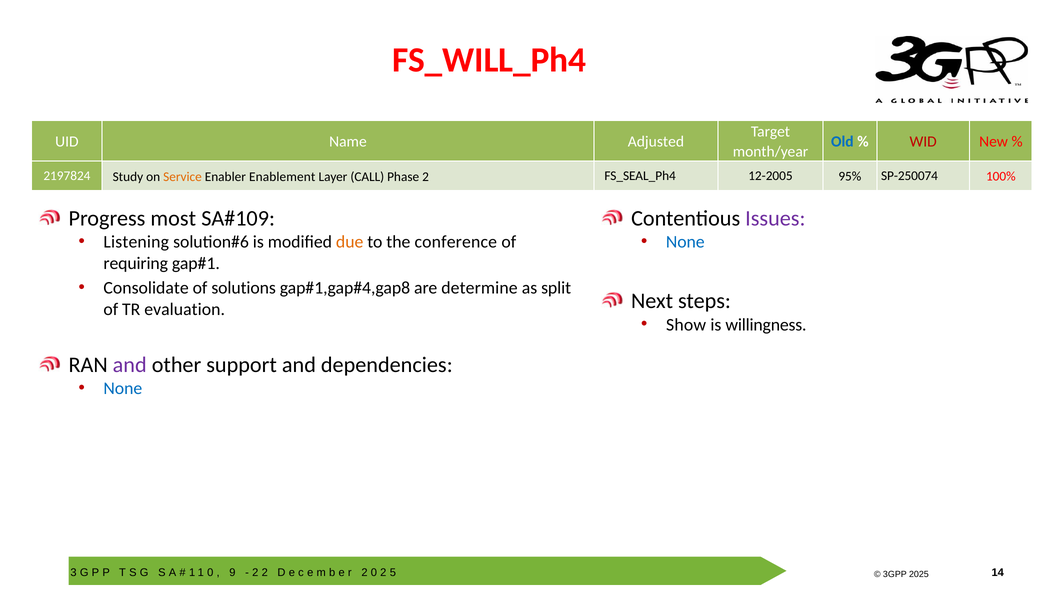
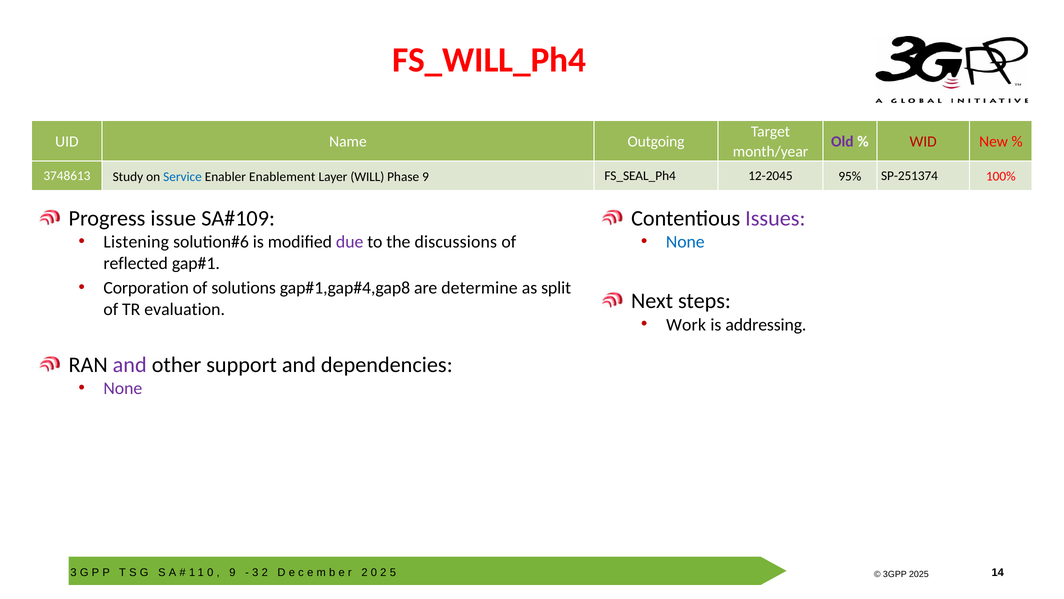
Adjusted: Adjusted -> Outgoing
Old colour: blue -> purple
2197824: 2197824 -> 3748613
Service colour: orange -> blue
CALL: CALL -> WILL
Phase 2: 2 -> 9
12-2005: 12-2005 -> 12-2045
SP-250074: SP-250074 -> SP-251374
most: most -> issue
due colour: orange -> purple
conference: conference -> discussions
requiring: requiring -> reflected
Consolidate: Consolidate -> Corporation
Show: Show -> Work
willingness: willingness -> addressing
None at (123, 388) colour: blue -> purple
2 at (255, 572): 2 -> 3
